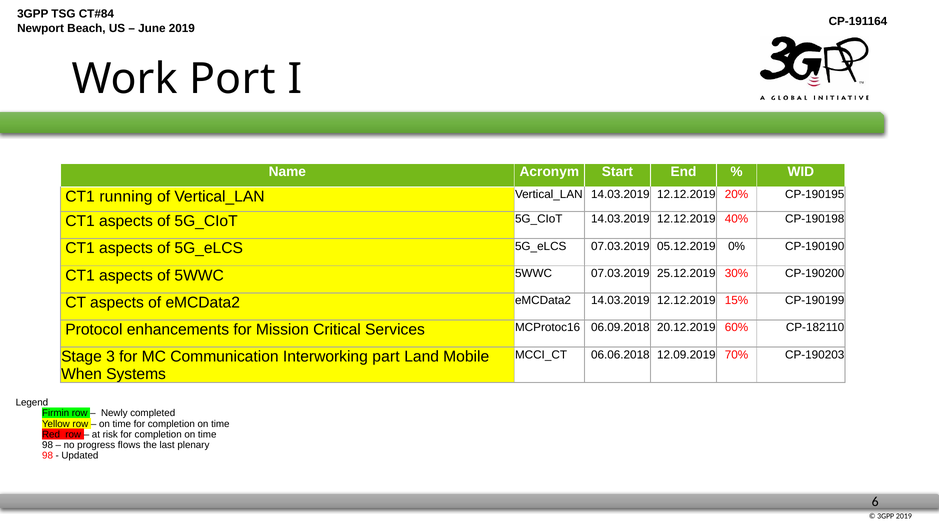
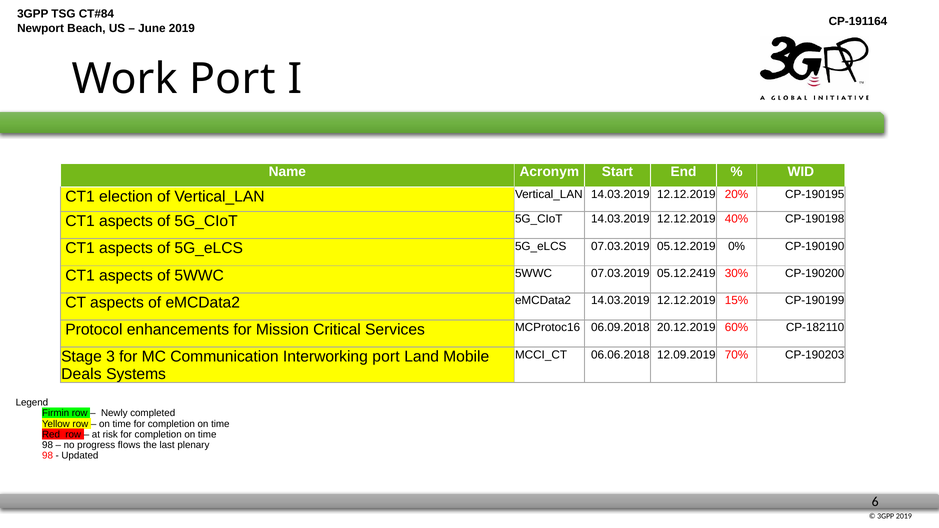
running: running -> election
25.12.2019: 25.12.2019 -> 05.12.2419
Interworking part: part -> port
When: When -> Deals
